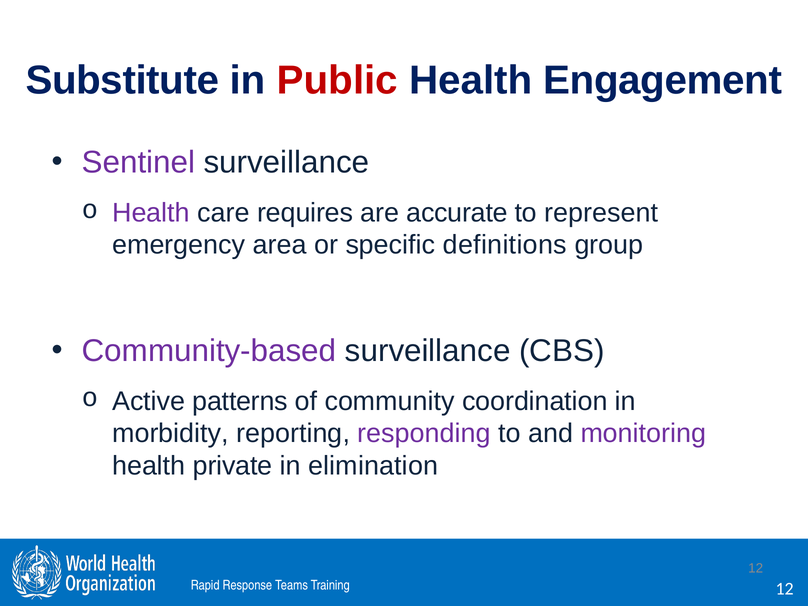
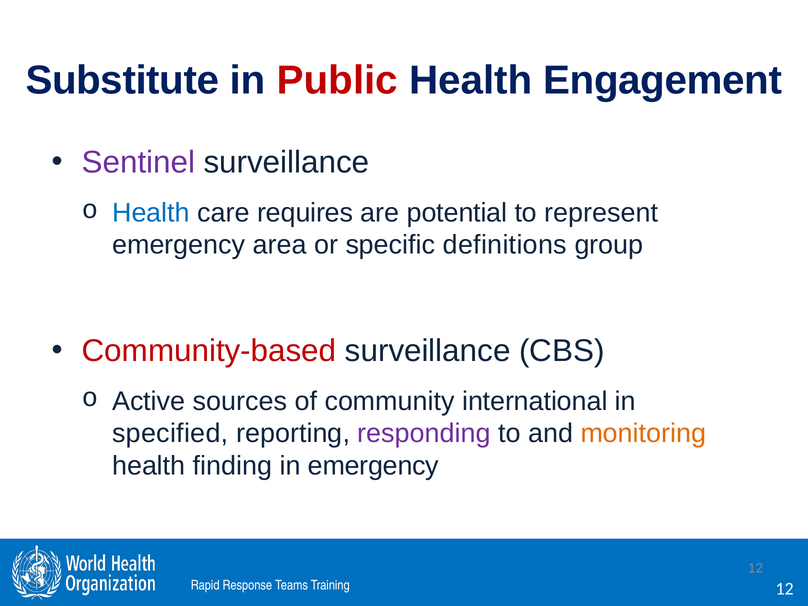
Health at (151, 213) colour: purple -> blue
accurate: accurate -> potential
Community-based colour: purple -> red
patterns: patterns -> sources
coordination: coordination -> international
morbidity: morbidity -> specified
monitoring colour: purple -> orange
private: private -> finding
in elimination: elimination -> emergency
